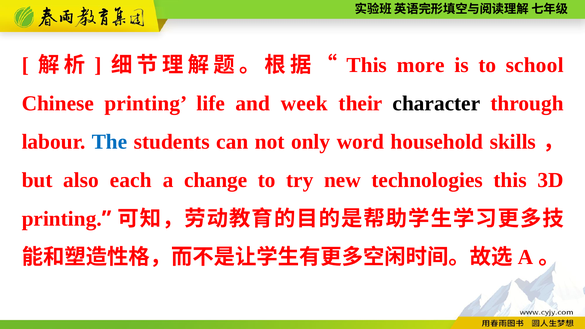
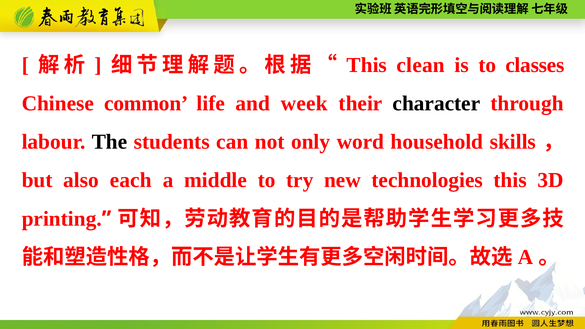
more: more -> clean
school: school -> classes
Chinese printing: printing -> common
The colour: blue -> black
change: change -> middle
